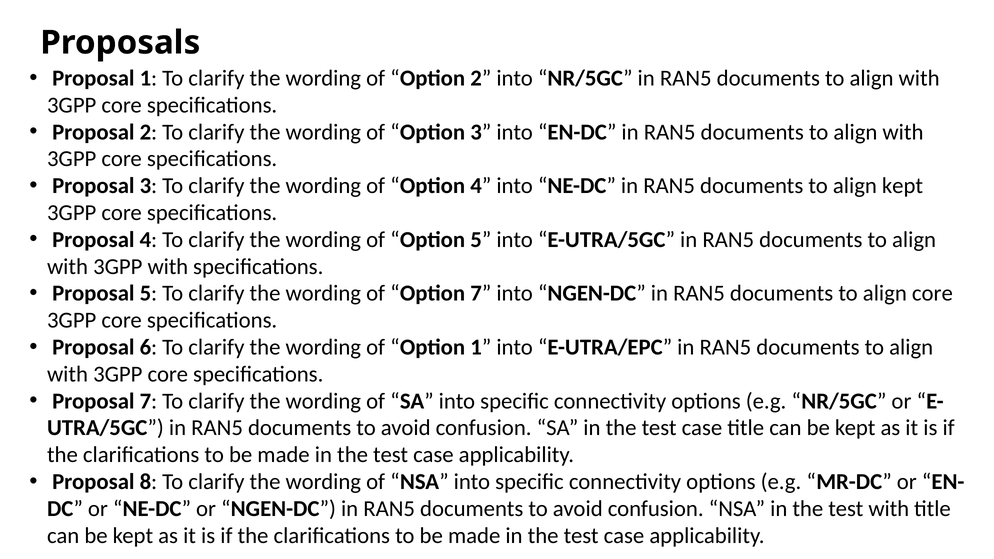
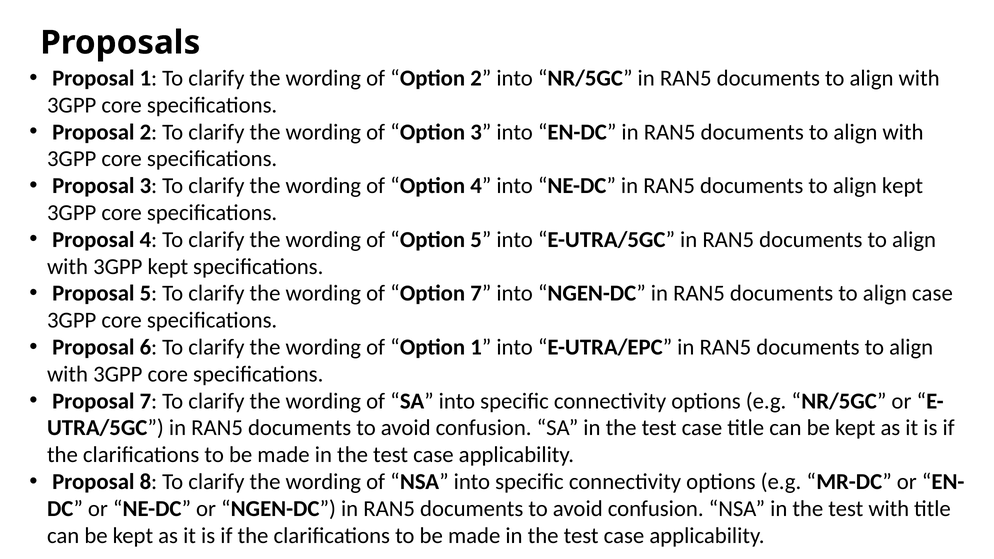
3GPP with: with -> kept
align core: core -> case
